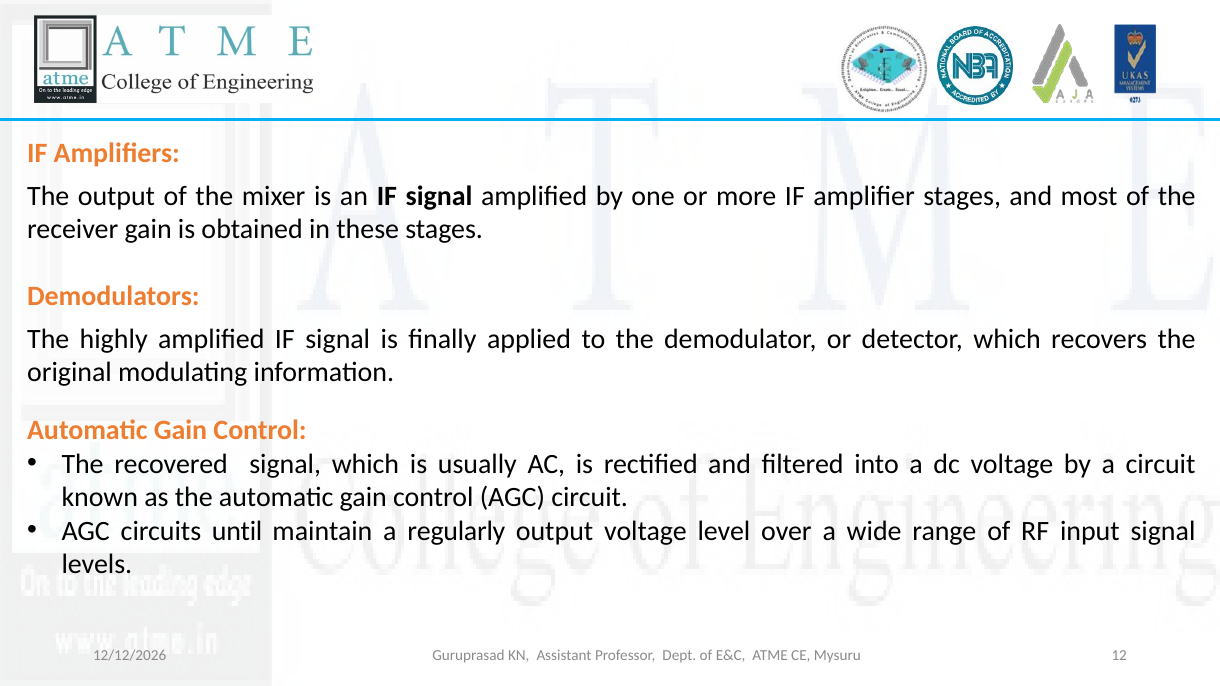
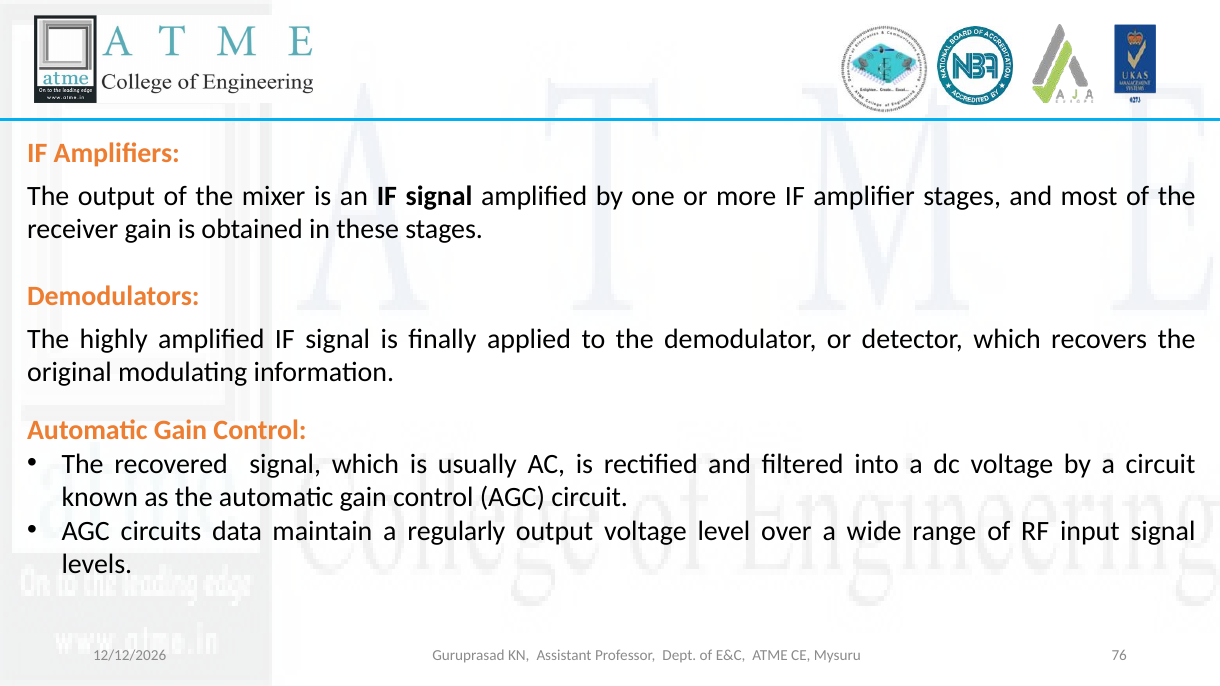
until: until -> data
12: 12 -> 76
